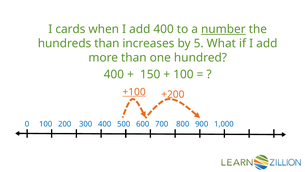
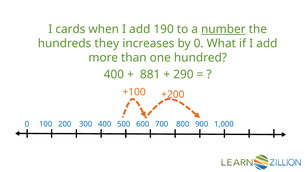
add 400: 400 -> 190
hundreds than: than -> they
by 5: 5 -> 0
150: 150 -> 881
100 at (183, 74): 100 -> 290
+100 underline: present -> none
